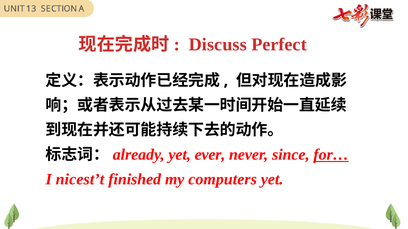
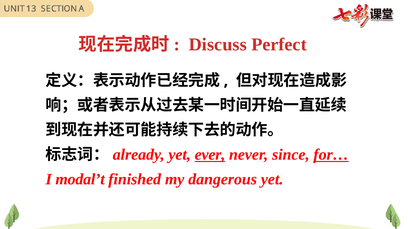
ever underline: none -> present
nicest’t: nicest’t -> modal’t
computers: computers -> dangerous
